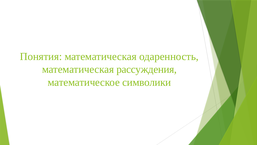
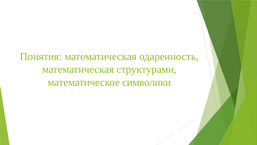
рассуждения: рассуждения -> структурами
